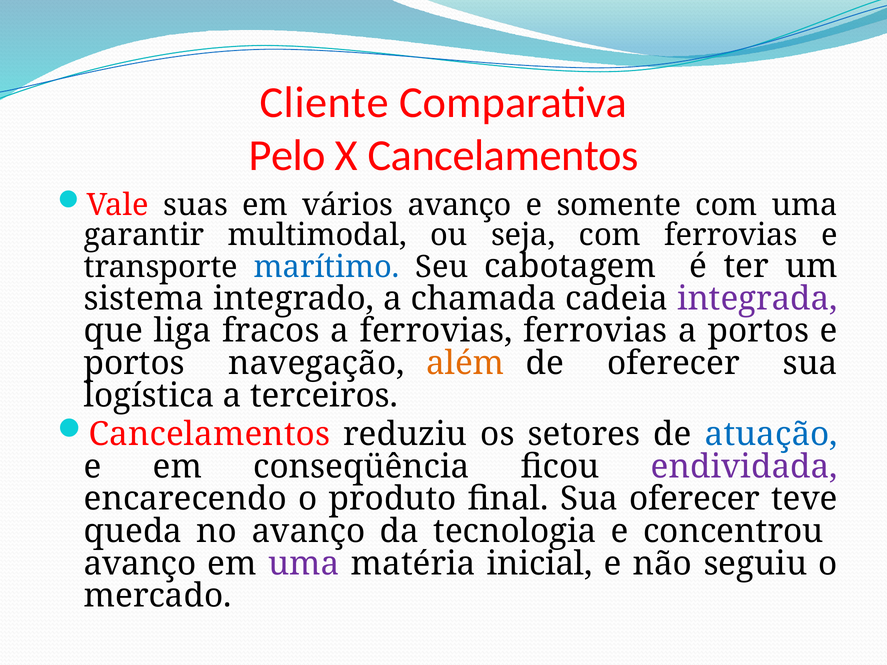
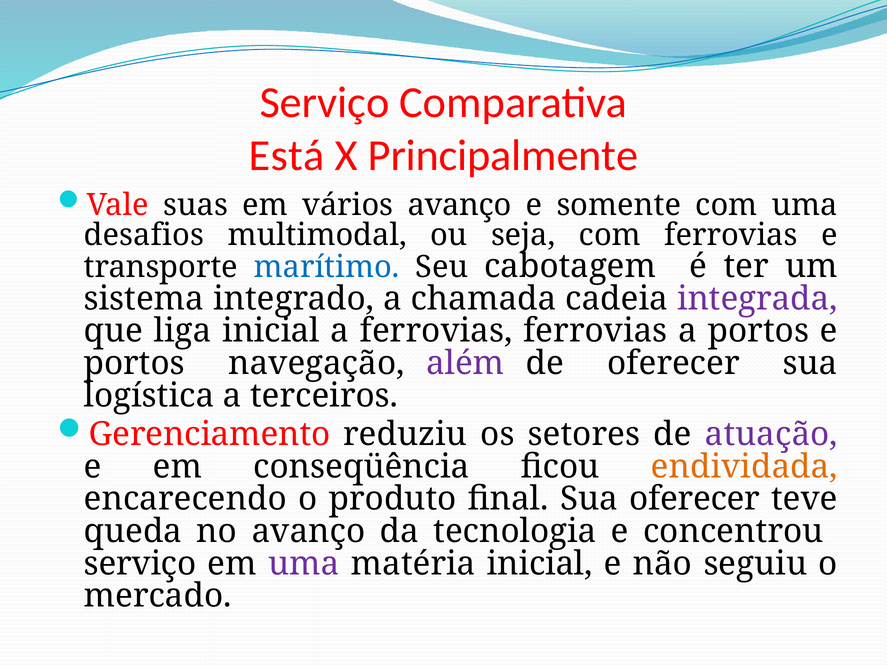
Cliente at (324, 102): Cliente -> Serviço
Pelo: Pelo -> Está
X Cancelamentos: Cancelamentos -> Principalmente
garantir: garantir -> desafios
liga fracos: fracos -> inicial
além colour: orange -> purple
Cancelamentos at (209, 434): Cancelamentos -> Gerenciamento
atuação colour: blue -> purple
endividada colour: purple -> orange
avanço at (140, 564): avanço -> serviço
